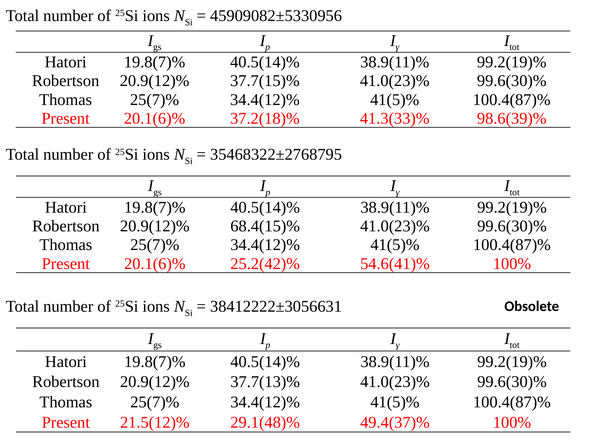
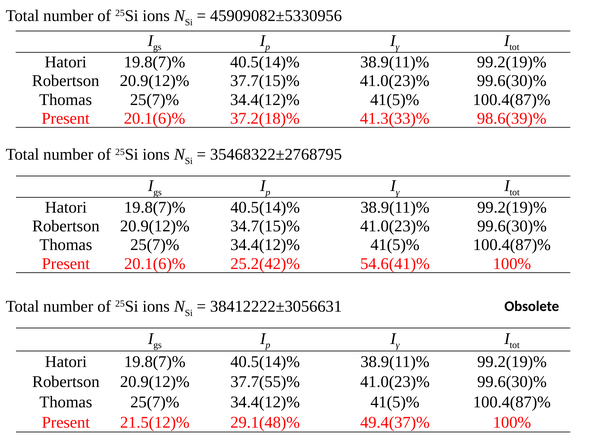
68.4(15)%: 68.4(15)% -> 34.7(15)%
37.7(13)%: 37.7(13)% -> 37.7(55)%
